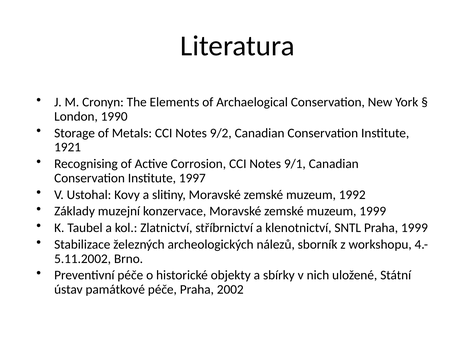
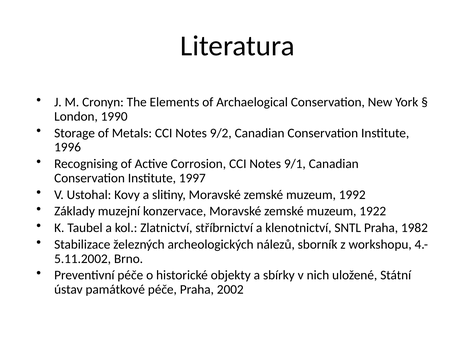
1921: 1921 -> 1996
muzeum 1999: 1999 -> 1922
Praha 1999: 1999 -> 1982
